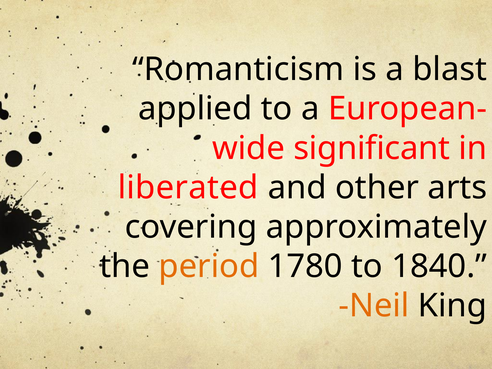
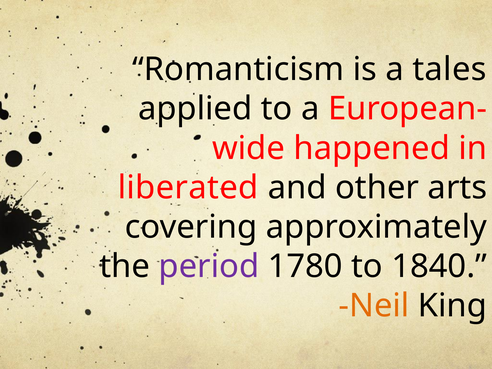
blast: blast -> tales
significant: significant -> happened
period colour: orange -> purple
